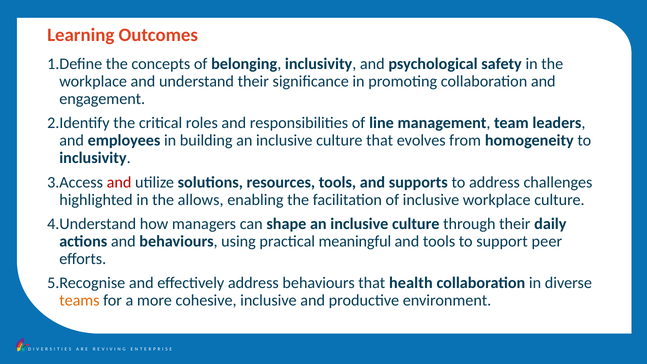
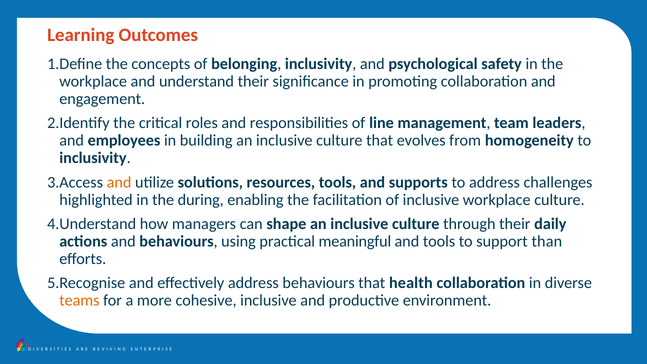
and at (119, 182) colour: red -> orange
allows: allows -> during
peer: peer -> than
